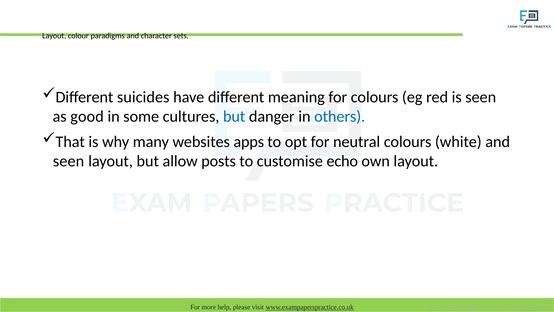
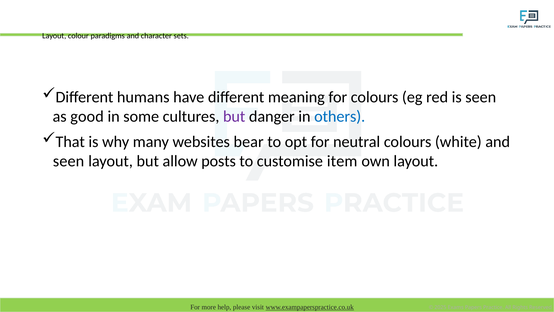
suicides: suicides -> humans
but at (234, 117) colour: blue -> purple
apps: apps -> bear
echo: echo -> item
